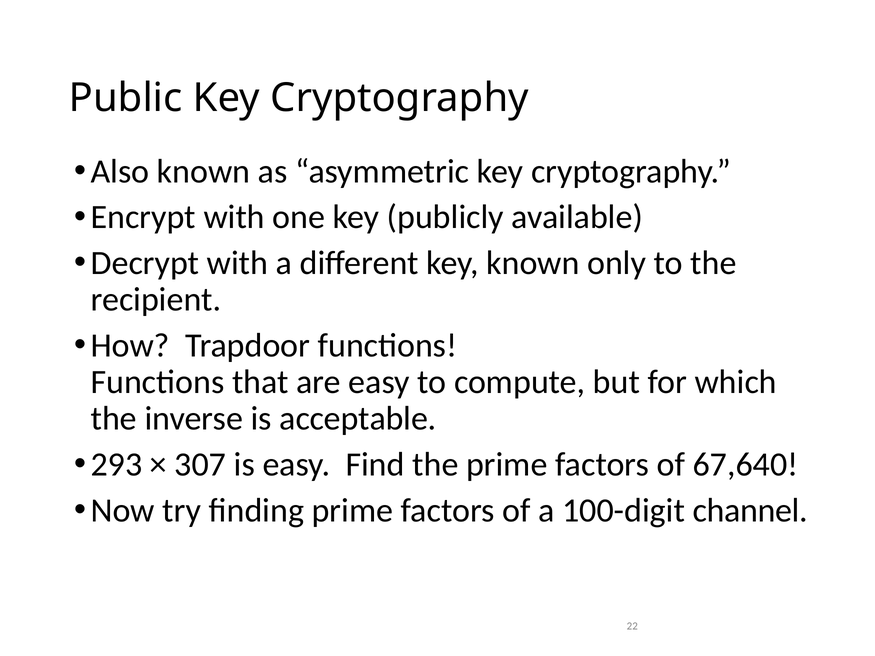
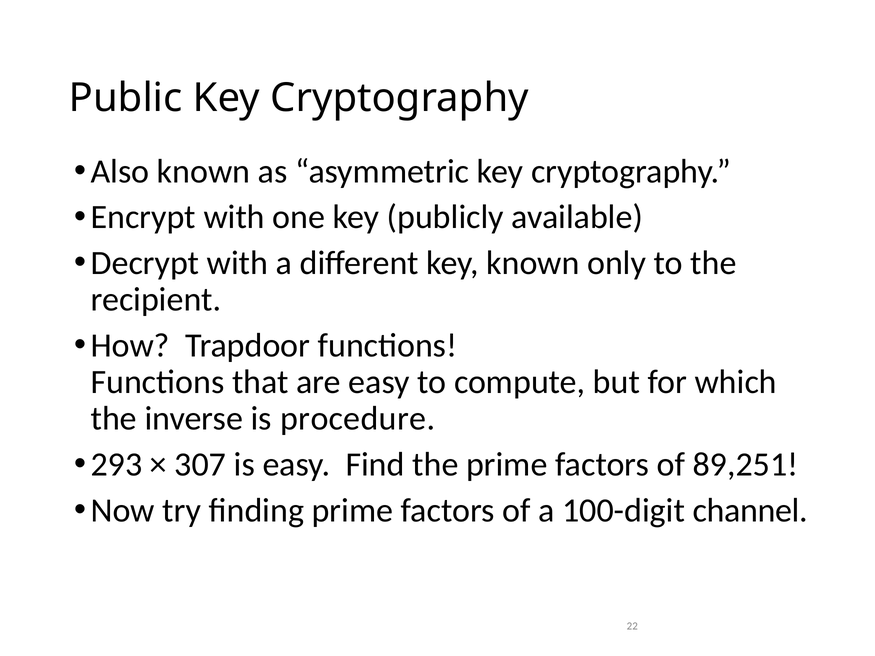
acceptable: acceptable -> procedure
67,640: 67,640 -> 89,251
